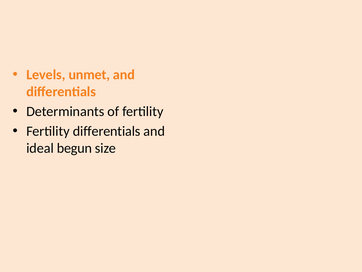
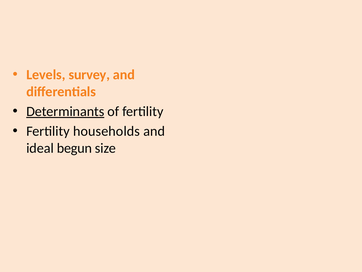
unmet: unmet -> survey
Determinants underline: none -> present
Fertility differentials: differentials -> households
